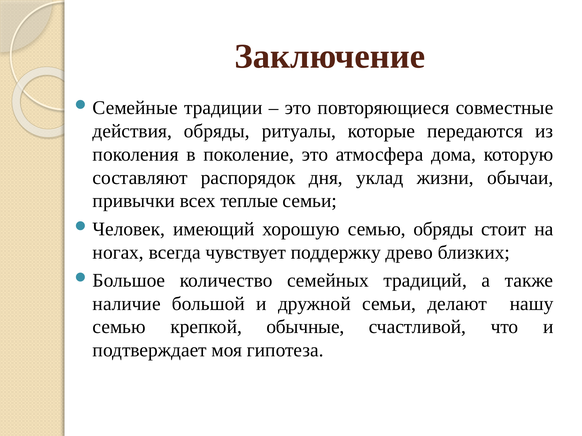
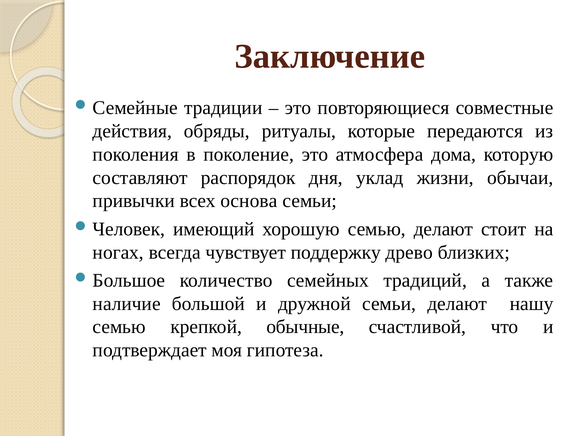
теплые: теплые -> основа
семью обряды: обряды -> делают
